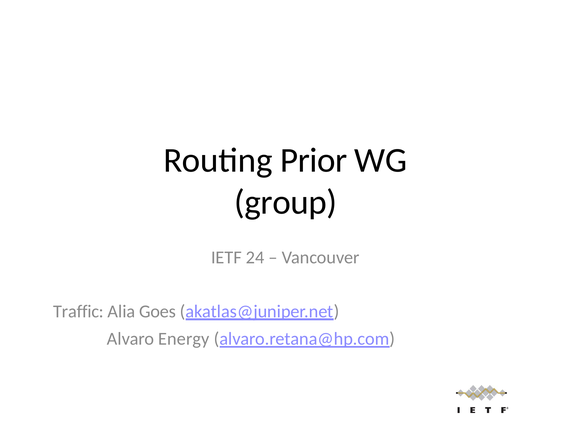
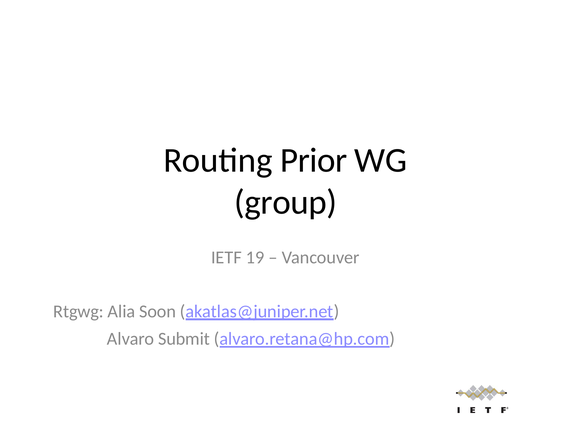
24: 24 -> 19
Traffic: Traffic -> Rtgwg
Goes: Goes -> Soon
Energy: Energy -> Submit
